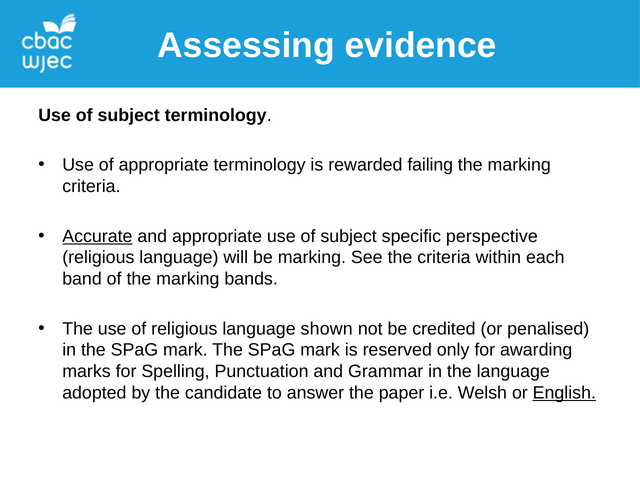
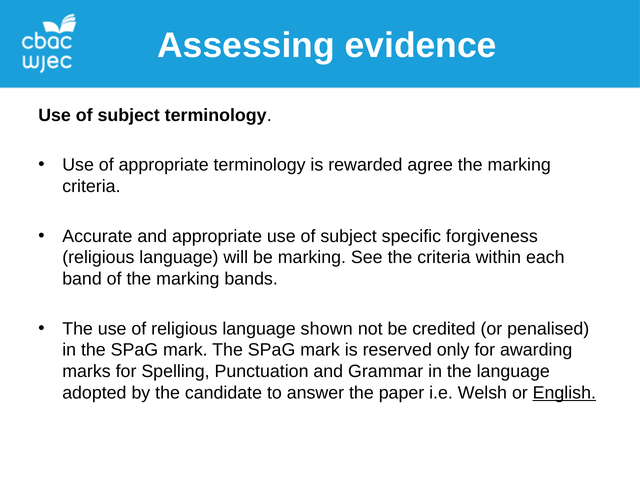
failing: failing -> agree
Accurate underline: present -> none
perspective: perspective -> forgiveness
